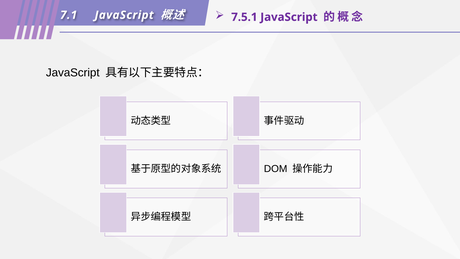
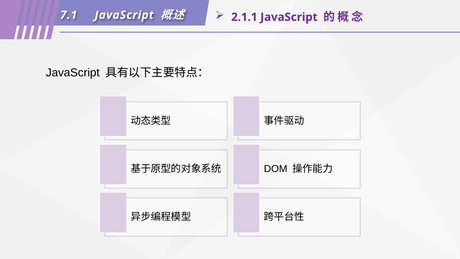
7.5.1: 7.5.1 -> 2.1.1
